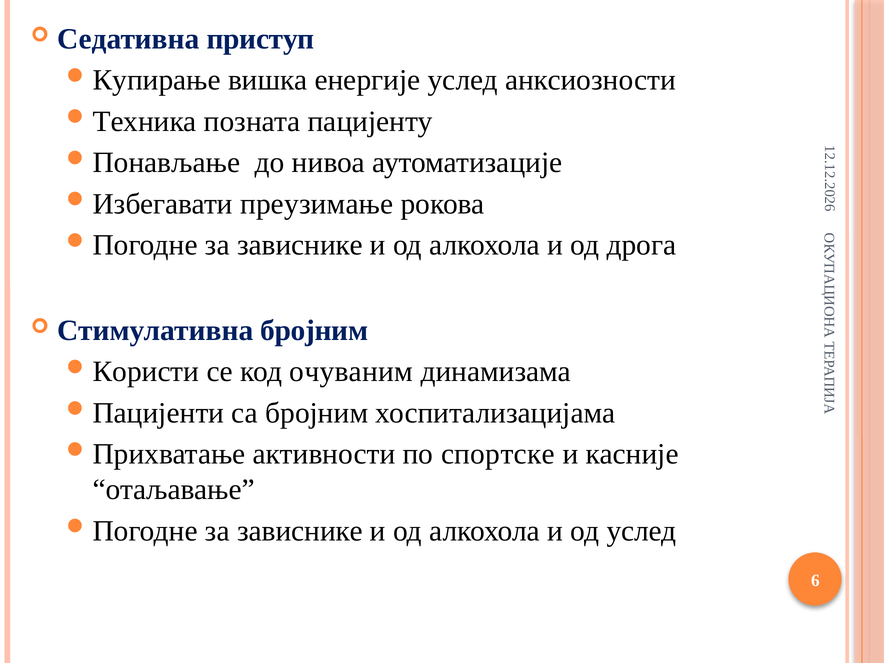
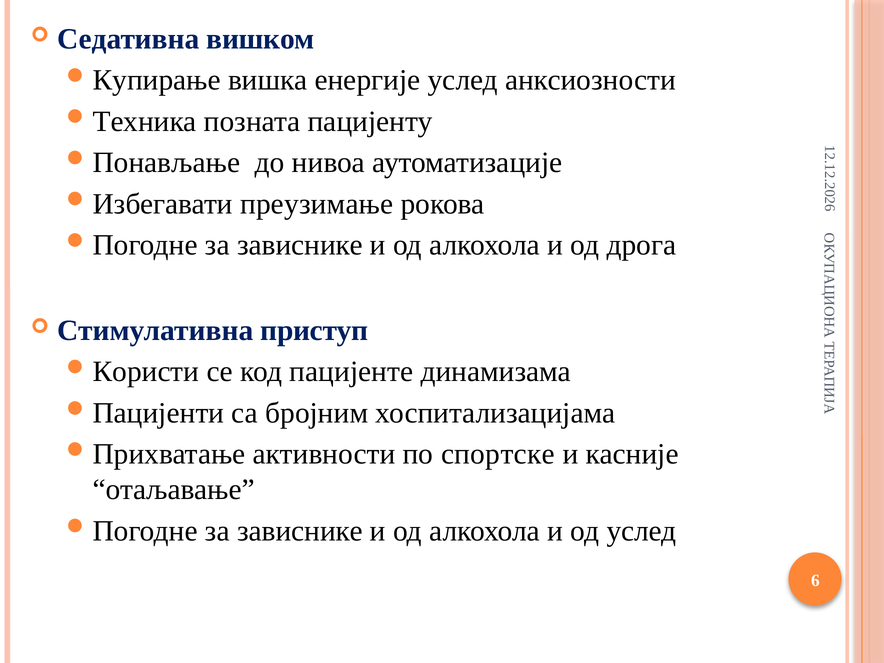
приступ: приступ -> вишком
Стимулативна бројним: бројним -> приступ
очуваним: очуваним -> пацијенте
